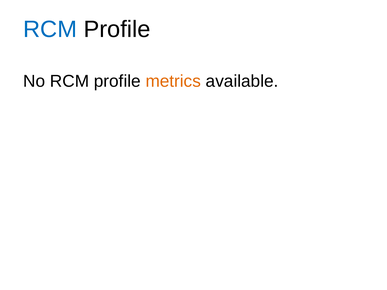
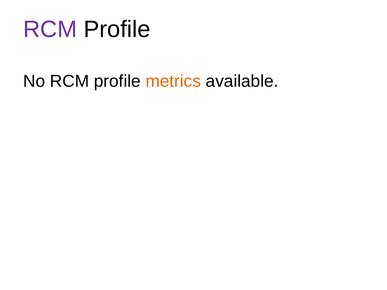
RCM at (50, 29) colour: blue -> purple
